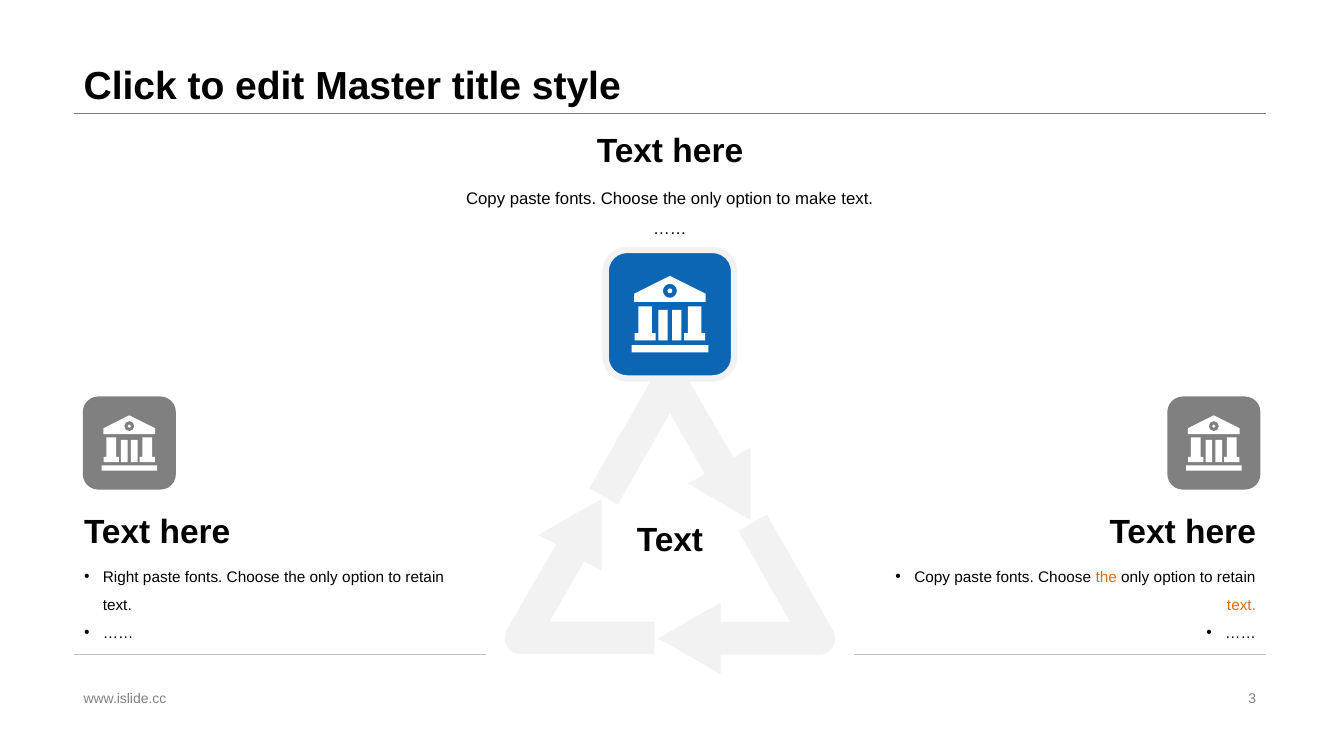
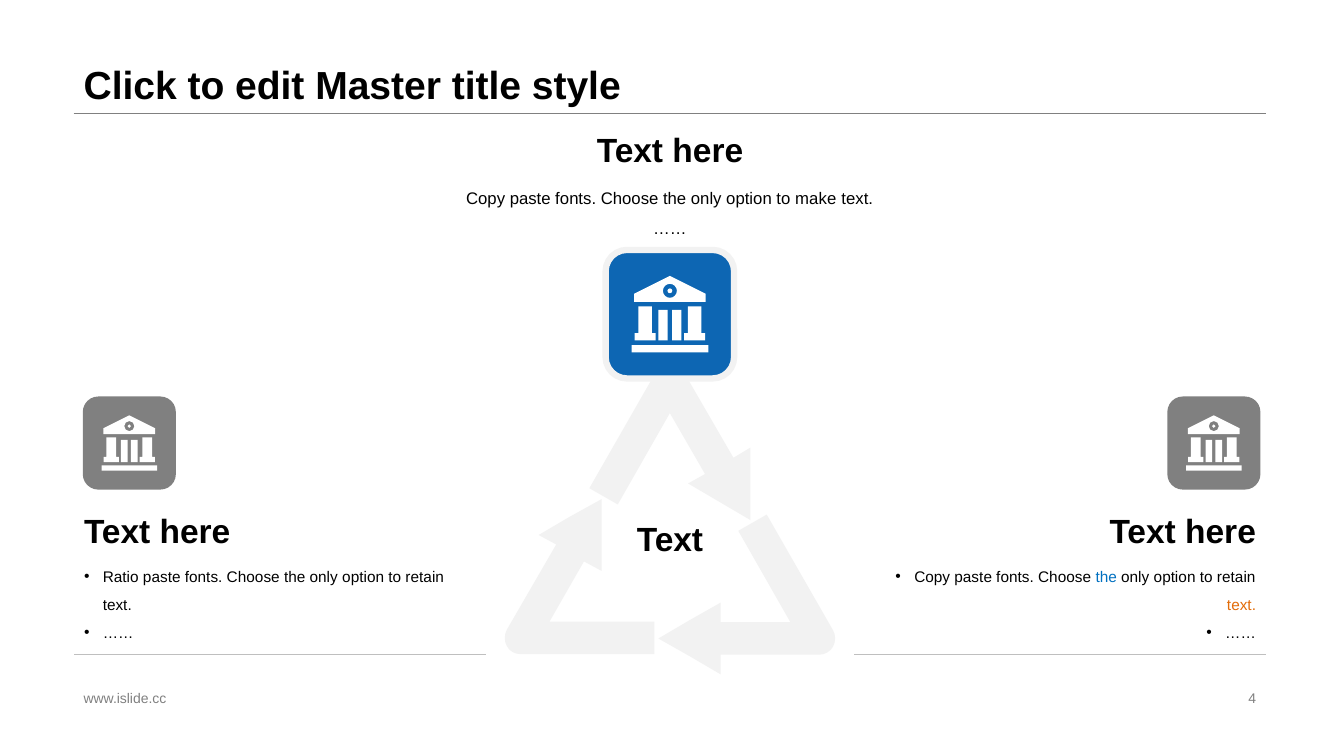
Right: Right -> Ratio
the at (1106, 577) colour: orange -> blue
3: 3 -> 4
